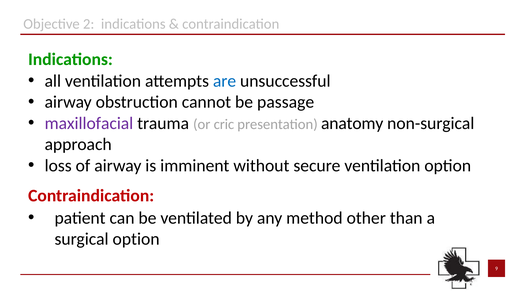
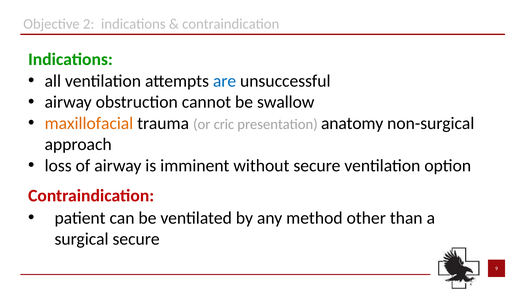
passage: passage -> swallow
maxillofacial colour: purple -> orange
surgical option: option -> secure
